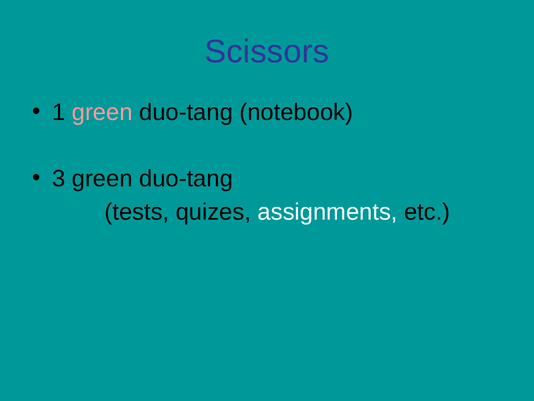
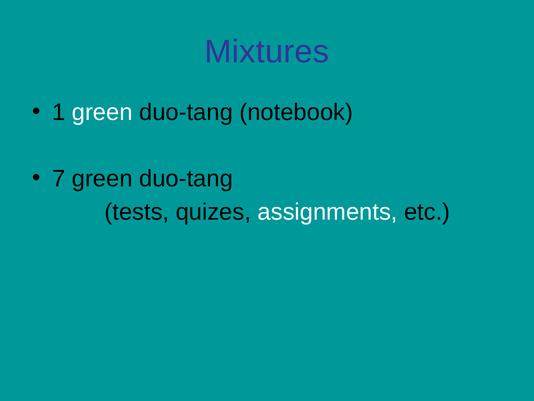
Scissors: Scissors -> Mixtures
green at (102, 112) colour: pink -> white
3: 3 -> 7
